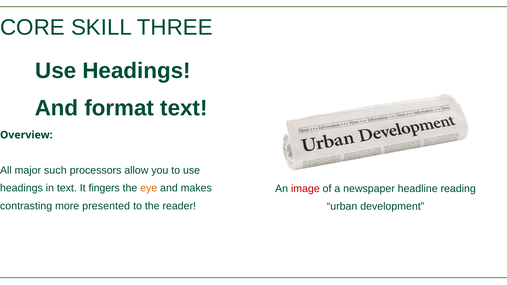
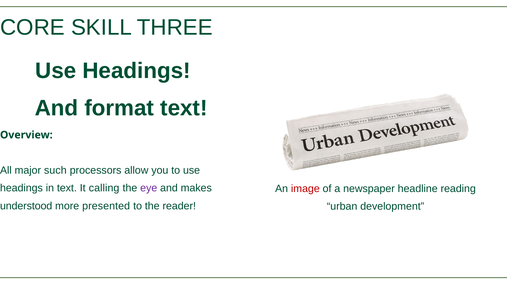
fingers: fingers -> calling
eye colour: orange -> purple
contrasting: contrasting -> understood
